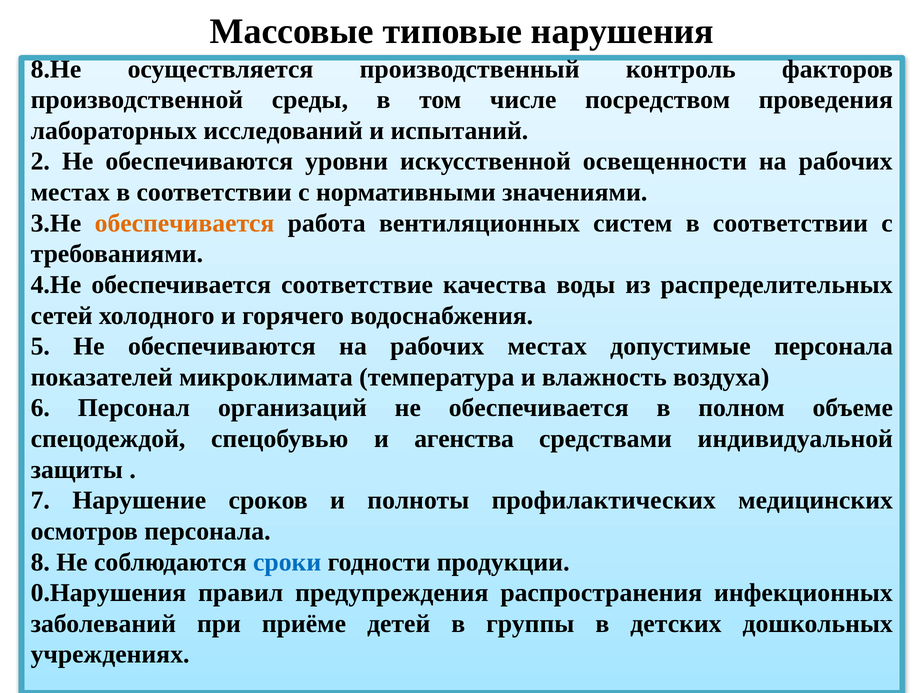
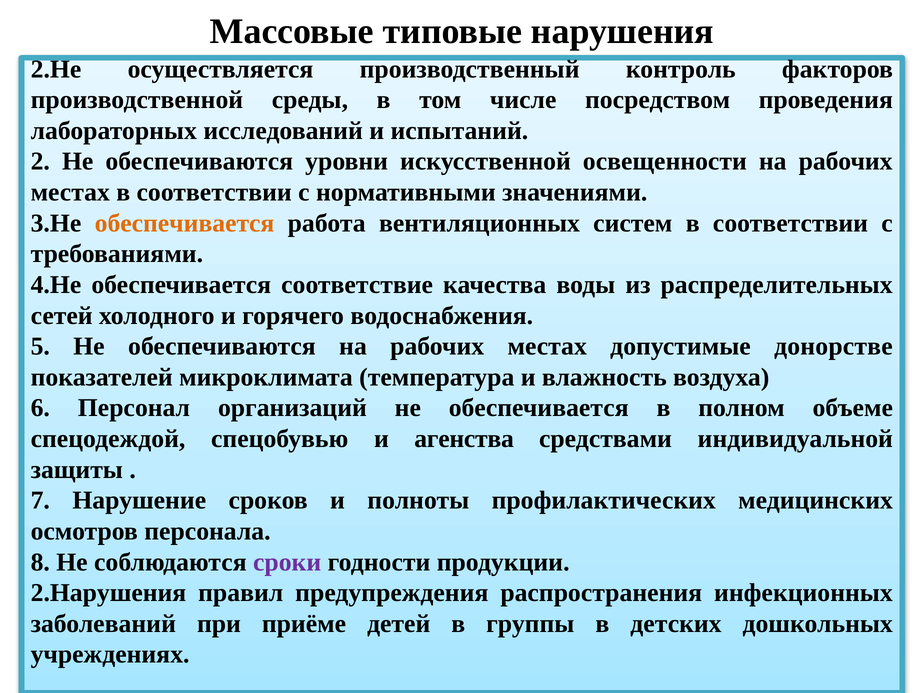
8.Не: 8.Не -> 2.Не
допустимые персонала: персонала -> донорстве
сроки colour: blue -> purple
0.Нарушения: 0.Нарушения -> 2.Нарушения
